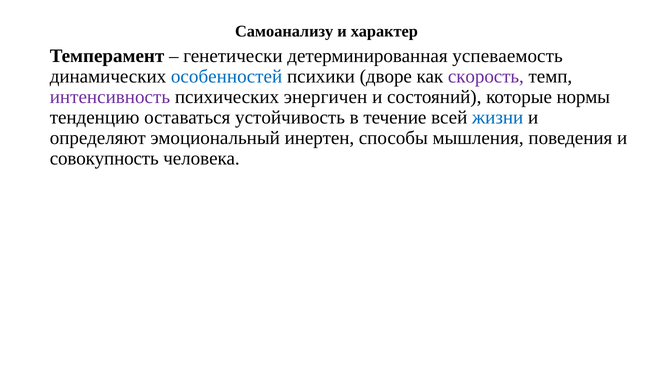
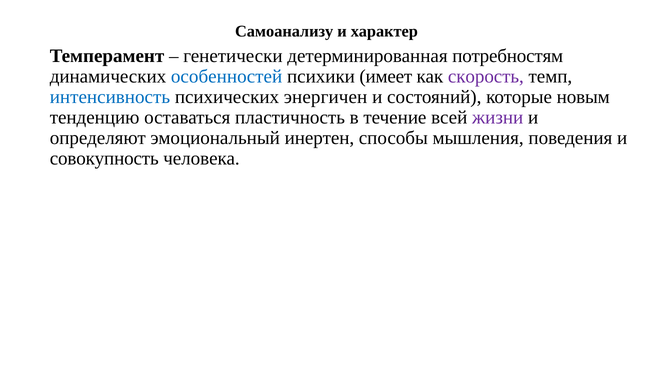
успеваемость: успеваемость -> потребностям
дворе: дворе -> имеет
интенсивность colour: purple -> blue
нормы: нормы -> новым
устойчивость: устойчивость -> пластичность
жизни colour: blue -> purple
